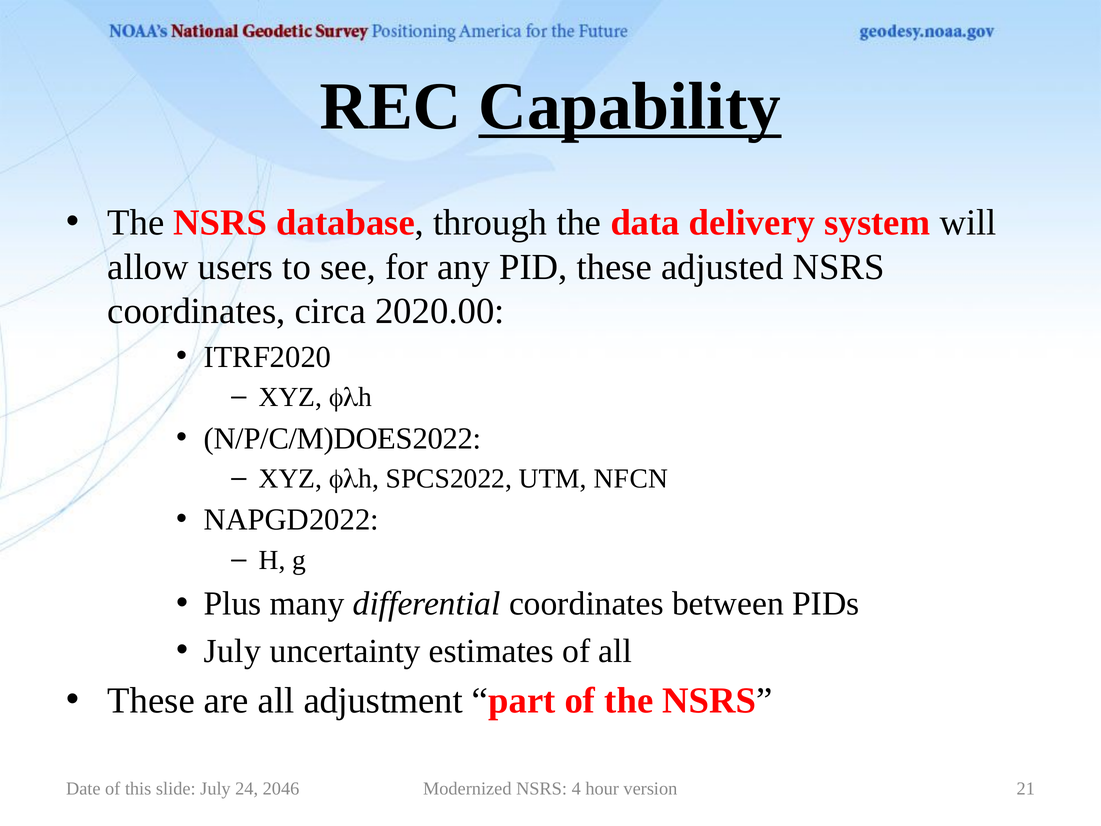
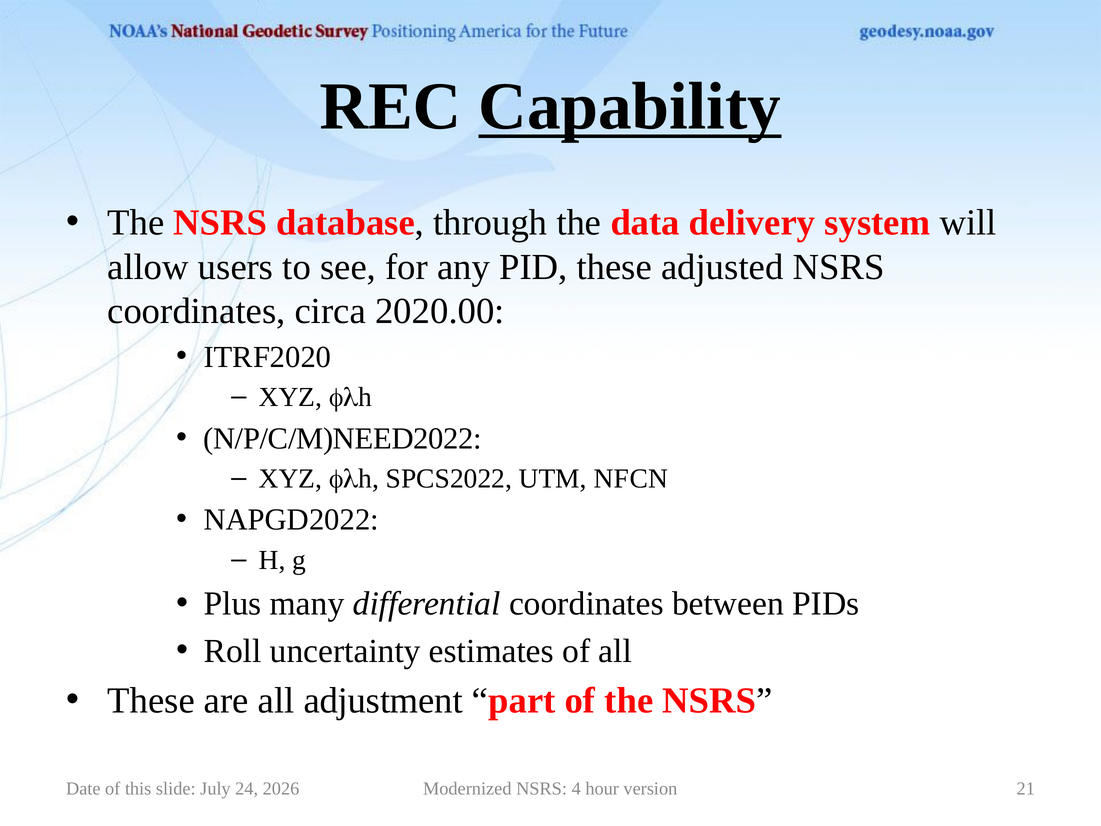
N/P/C/M)DOES2022: N/P/C/M)DOES2022 -> N/P/C/M)NEED2022
July at (232, 651): July -> Roll
2046: 2046 -> 2026
